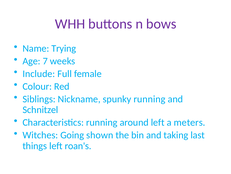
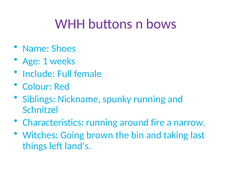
Trying: Trying -> Shoes
7: 7 -> 1
around left: left -> fire
meters: meters -> narrow
shown: shown -> brown
roan's: roan's -> land's
